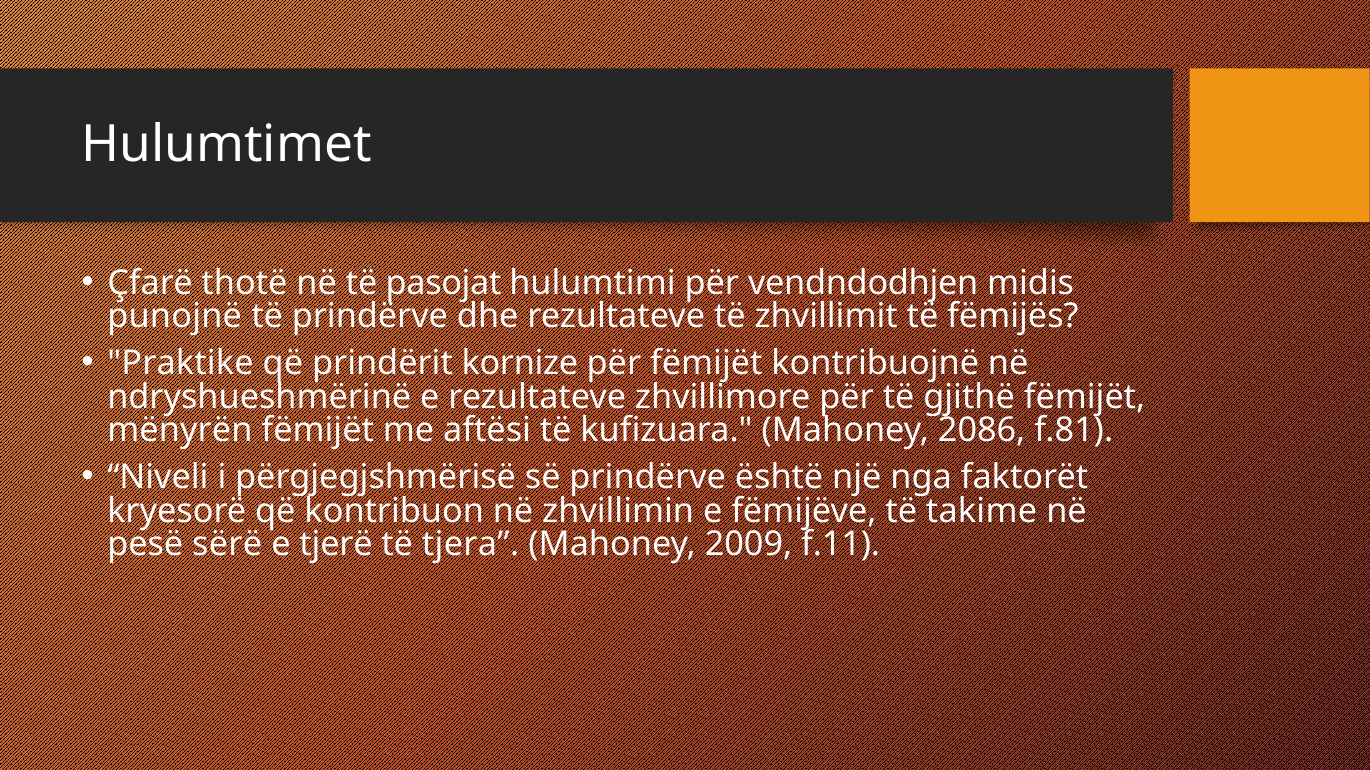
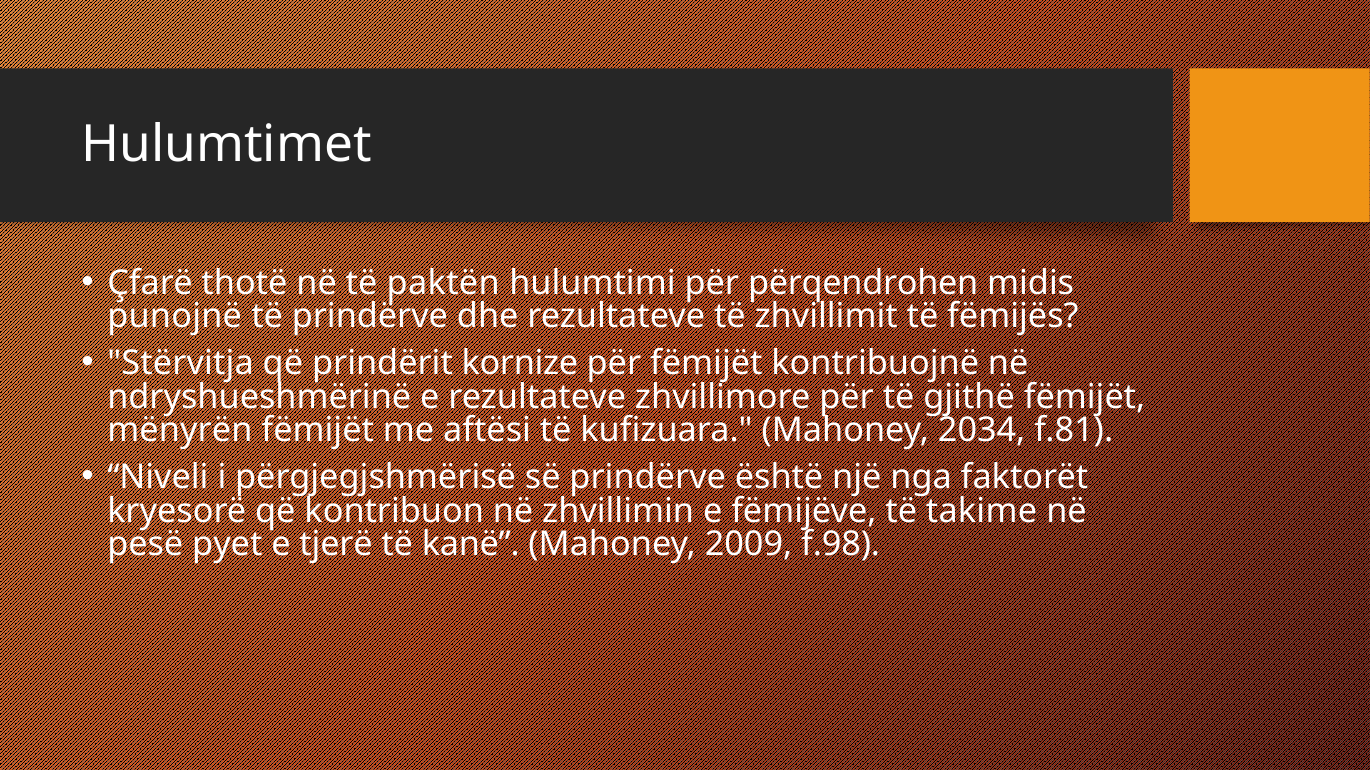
pasojat: pasojat -> paktën
vendndodhjen: vendndodhjen -> përqendrohen
Praktike: Praktike -> Stërvitja
2086: 2086 -> 2034
sërë: sërë -> pyet
tjera: tjera -> kanë
f.11: f.11 -> f.98
